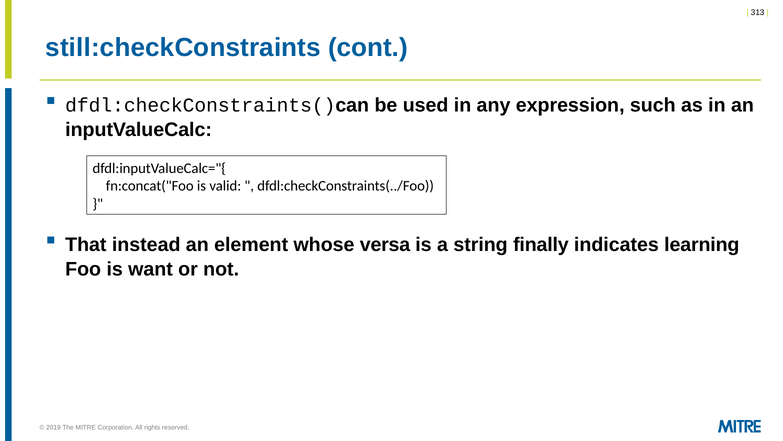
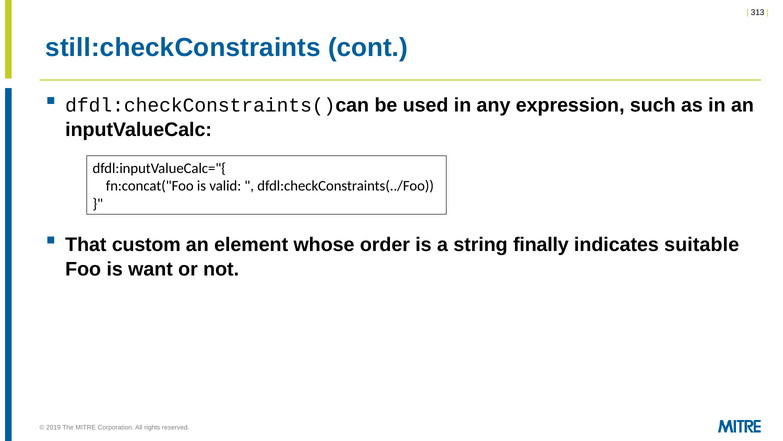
instead: instead -> custom
versa: versa -> order
learning: learning -> suitable
